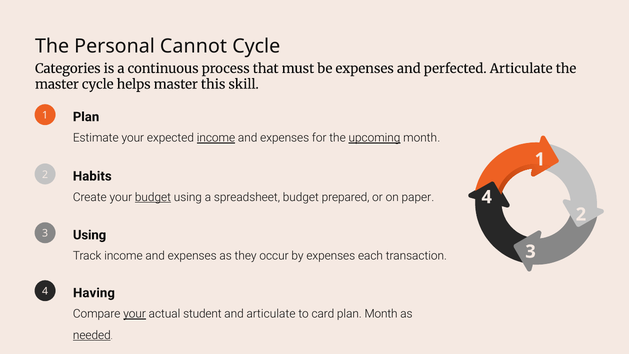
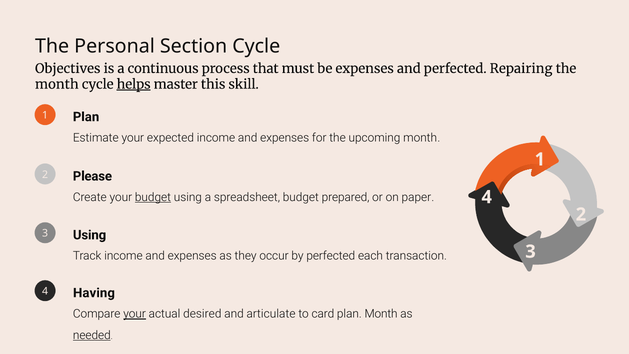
Cannot: Cannot -> Section
Categories: Categories -> Objectives
perfected Articulate: Articulate -> Repairing
master at (57, 84): master -> month
helps underline: none -> present
income at (216, 138) underline: present -> none
upcoming underline: present -> none
Habits: Habits -> Please
by expenses: expenses -> perfected
student: student -> desired
